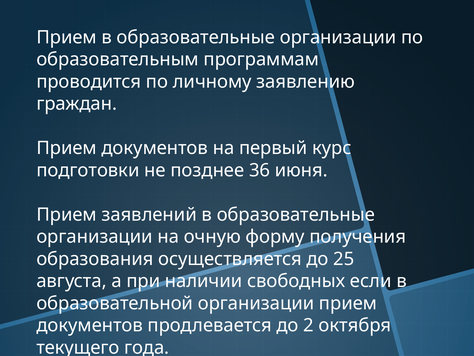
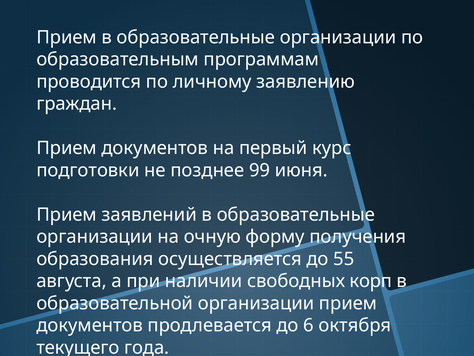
36: 36 -> 99
25: 25 -> 55
если: если -> корп
2: 2 -> 6
